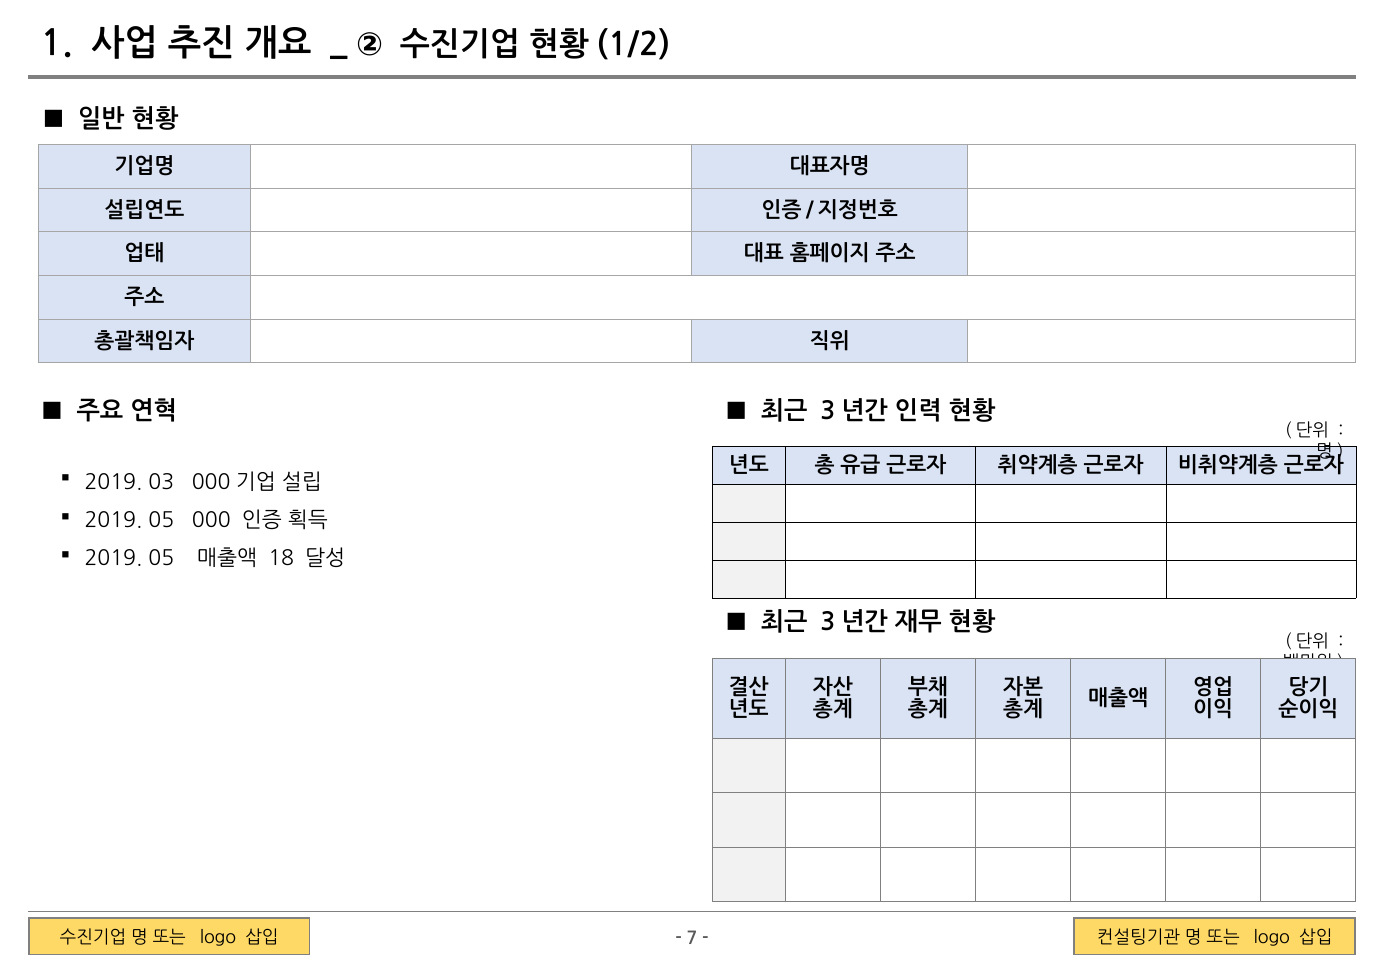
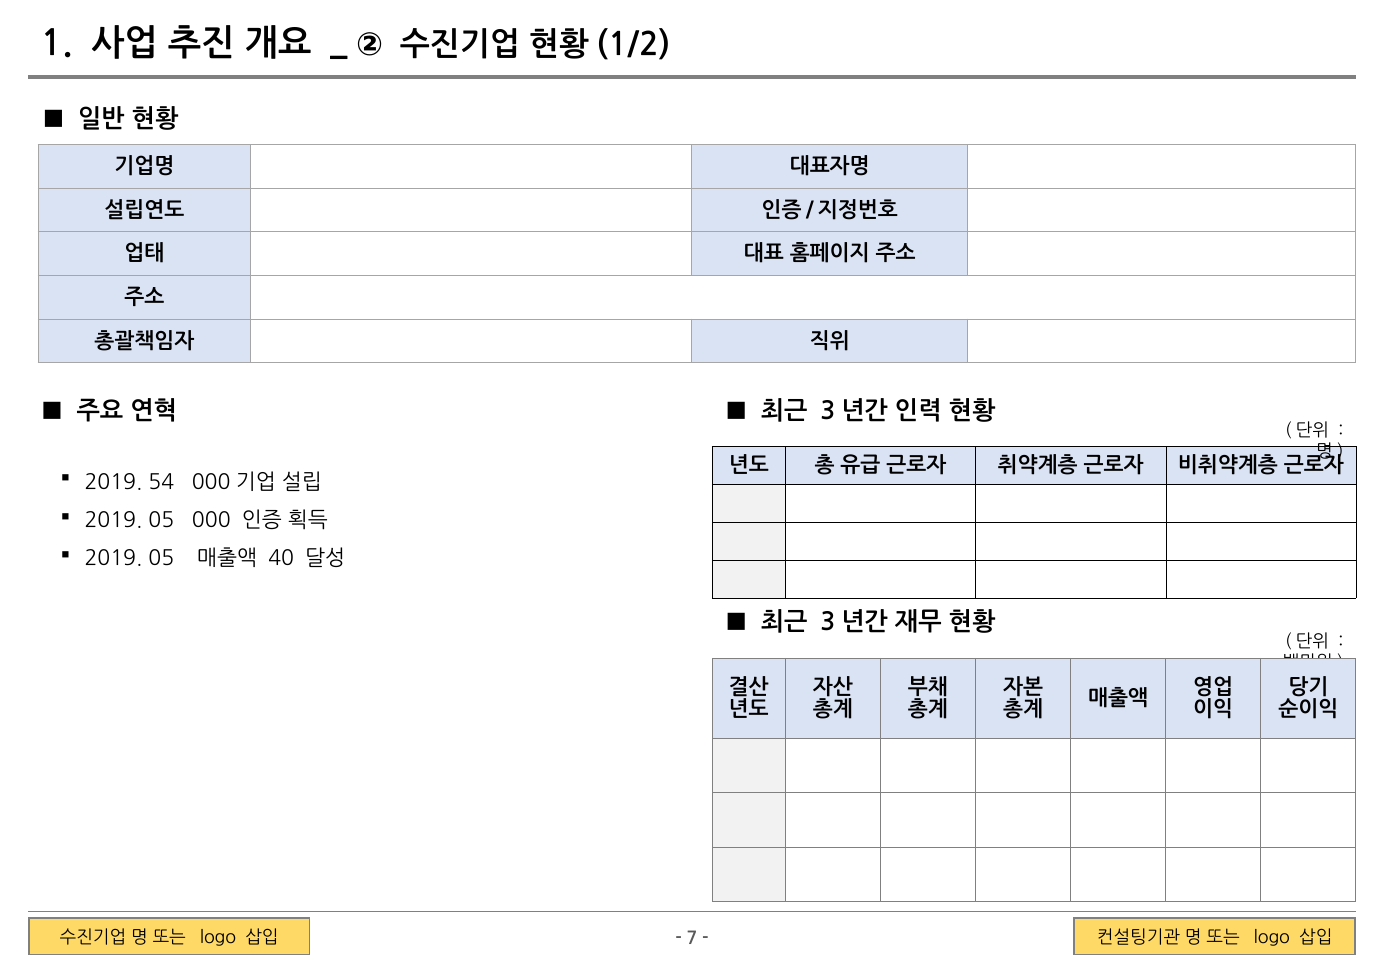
03: 03 -> 54
18: 18 -> 40
